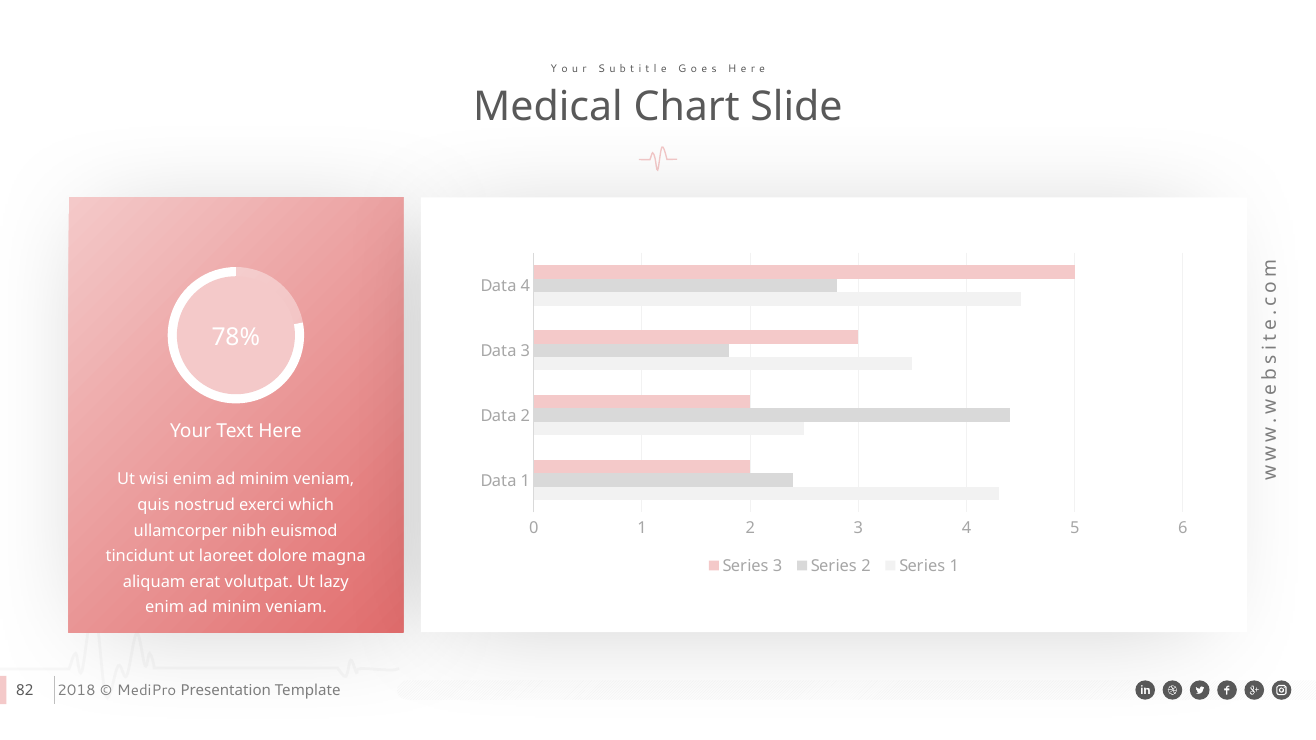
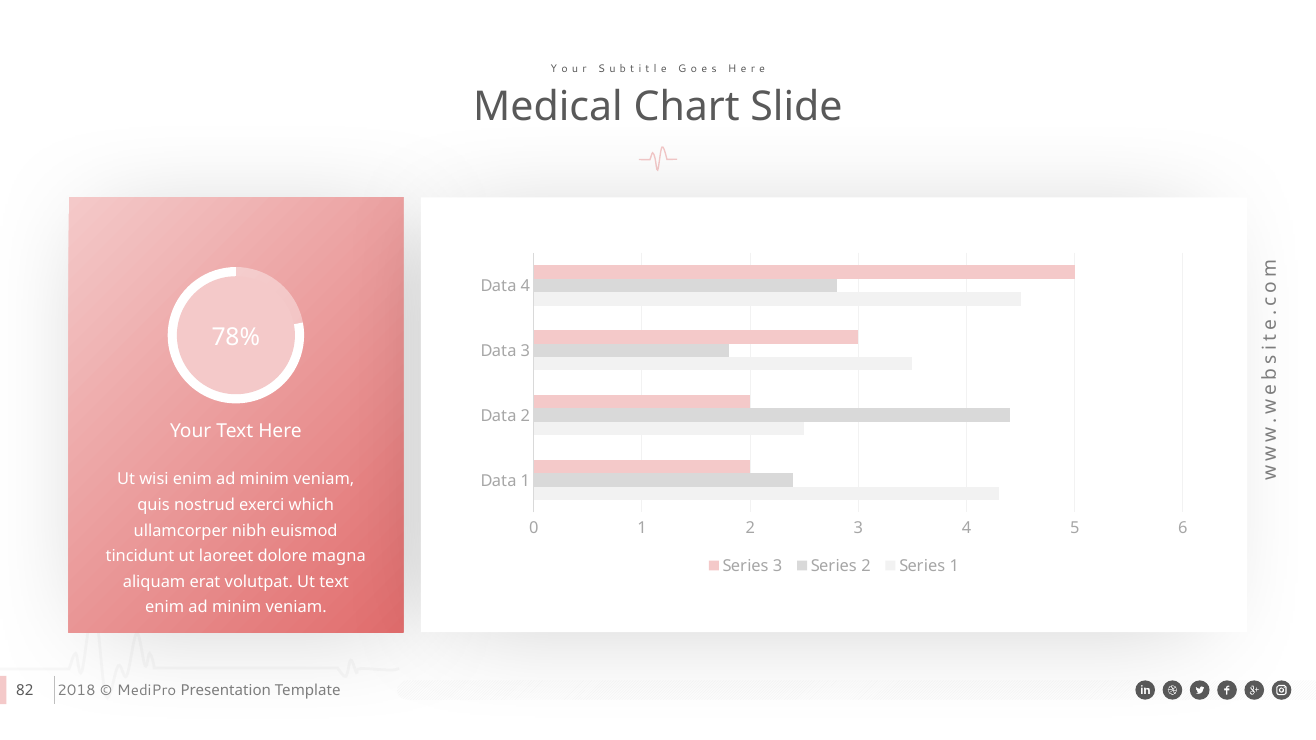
Ut lazy: lazy -> text
